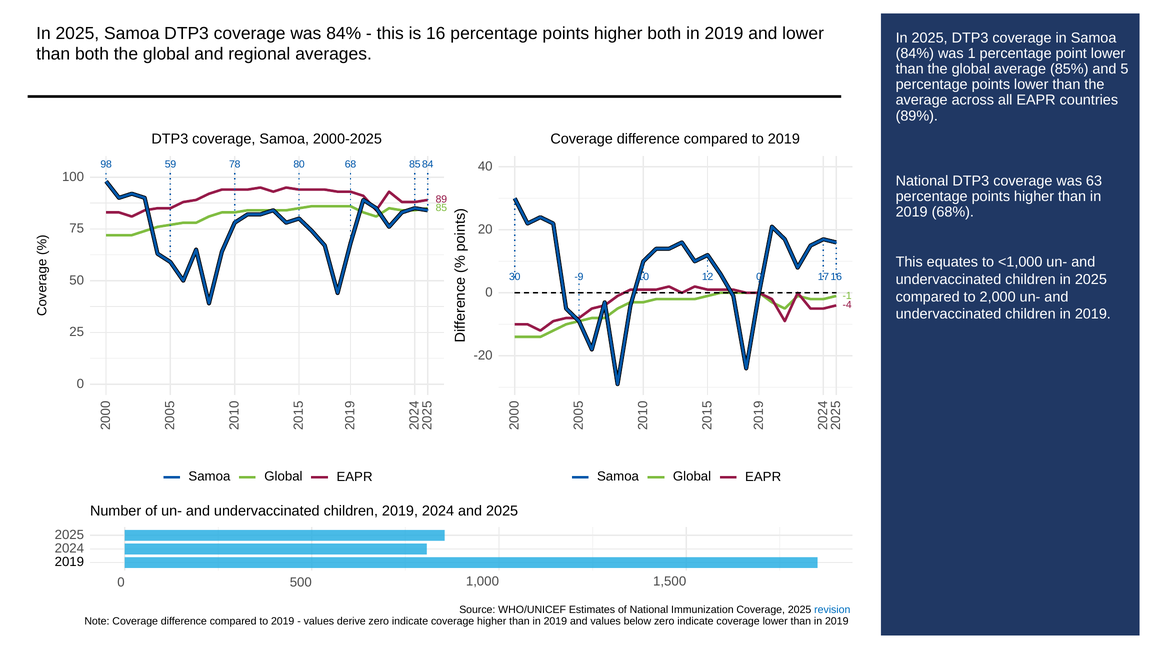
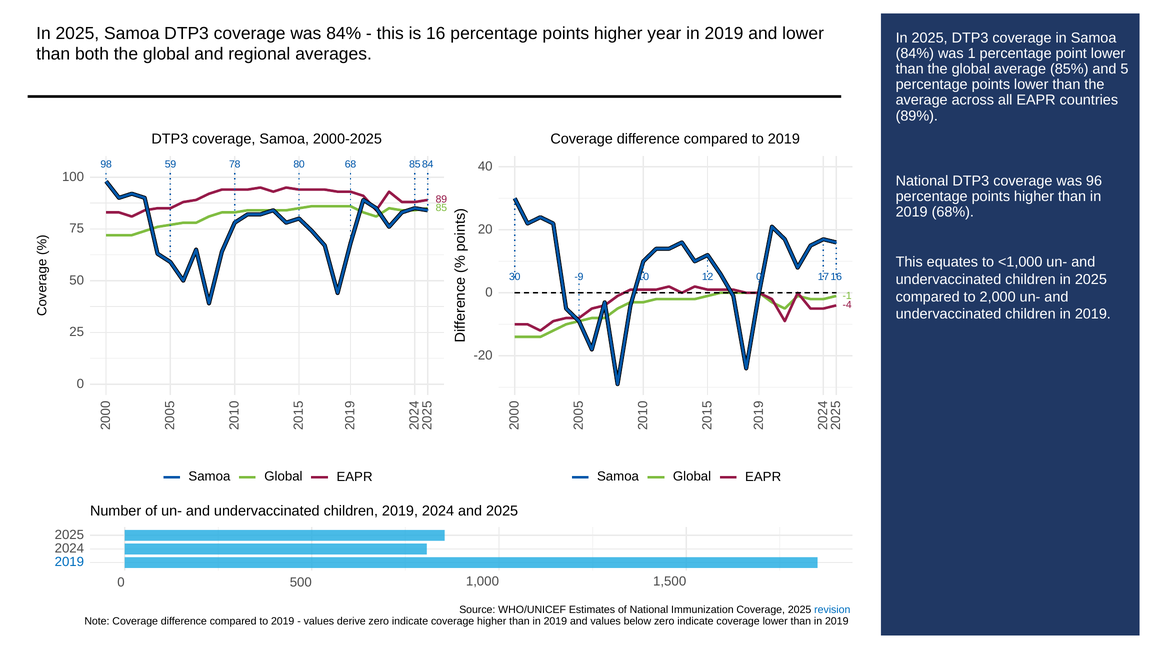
higher both: both -> year
63: 63 -> 96
2019 at (69, 562) colour: black -> blue
